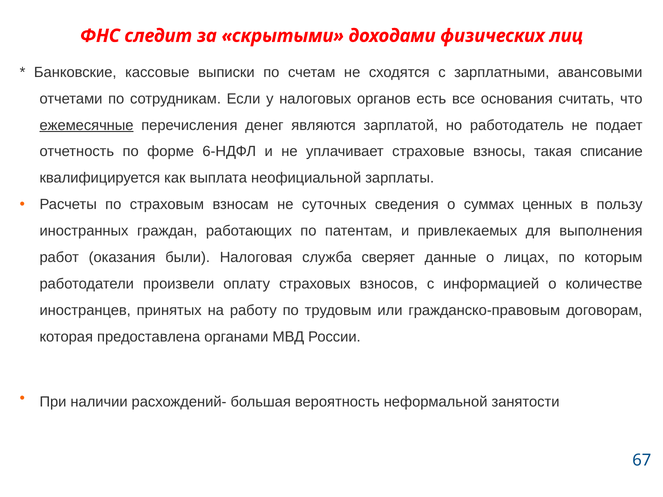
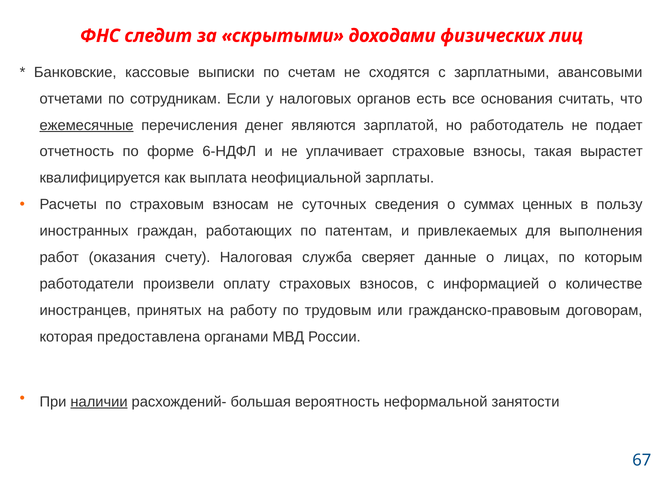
списание: списание -> вырастет
были: были -> счету
наличии underline: none -> present
